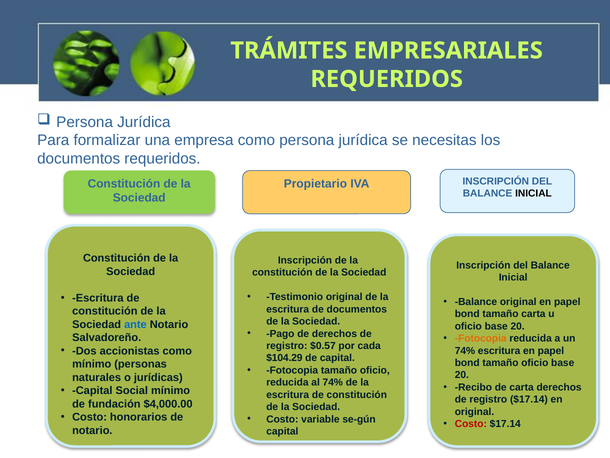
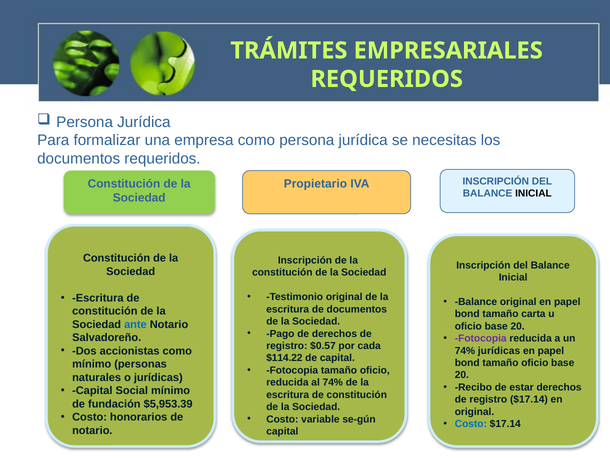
Fotocopia at (481, 338) colour: orange -> purple
74% escritura: escritura -> jurídicas
$104.29: $104.29 -> $114.22
de carta: carta -> estar
$4,000.00: $4,000.00 -> $5,953.39
Costo at (471, 424) colour: red -> blue
